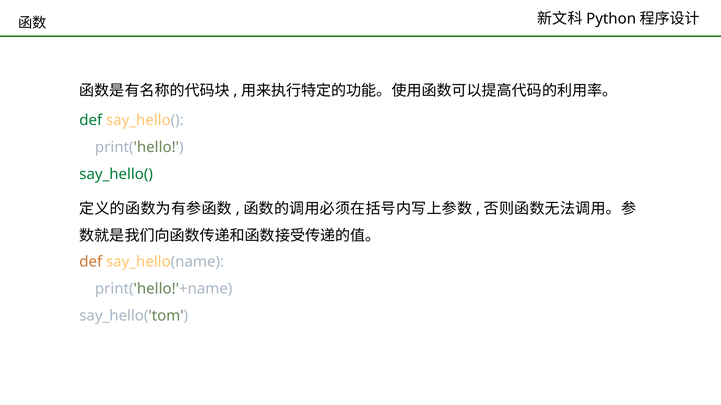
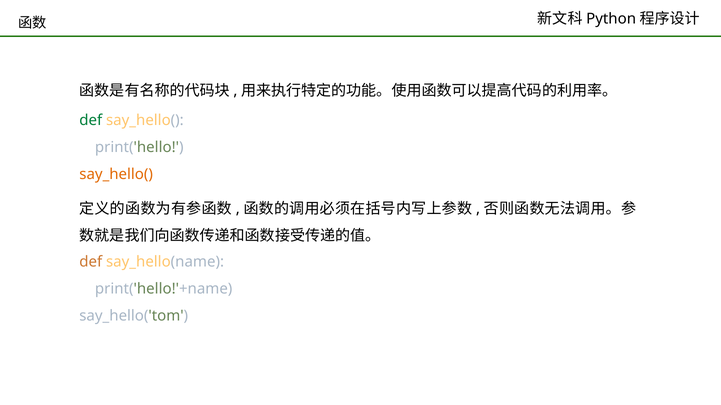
say_hello( at (116, 174) colour: green -> orange
